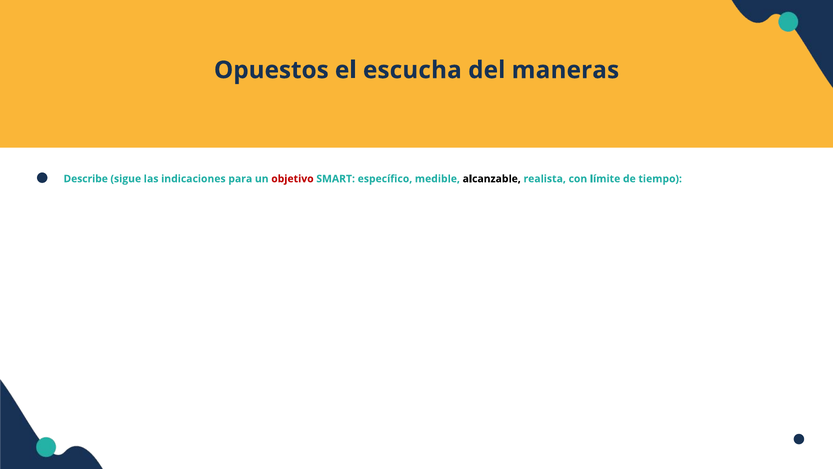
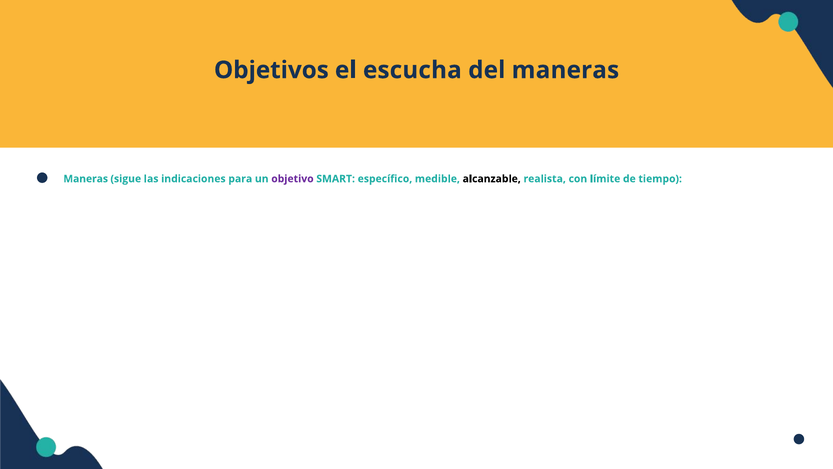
Opuestos: Opuestos -> Objetivos
Describe at (86, 179): Describe -> Maneras
objetivo colour: red -> purple
